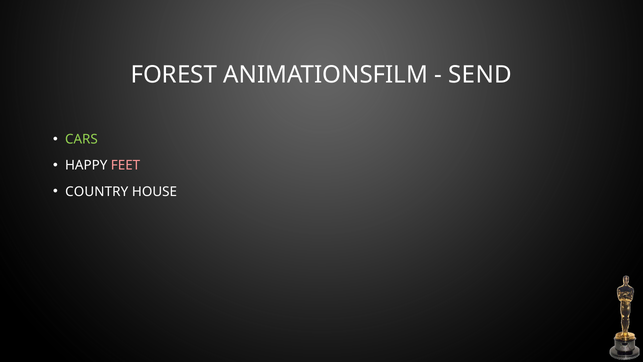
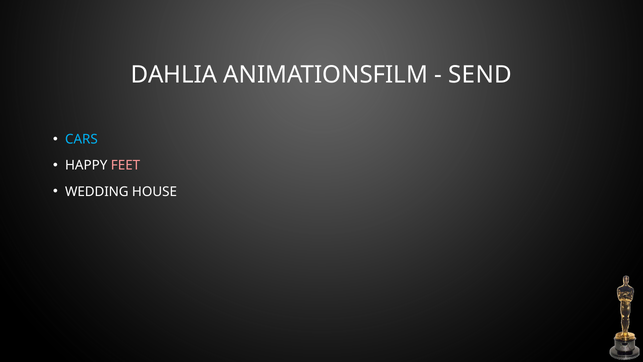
FOREST: FOREST -> DAHLIA
CARS colour: light green -> light blue
COUNTRY: COUNTRY -> WEDDING
